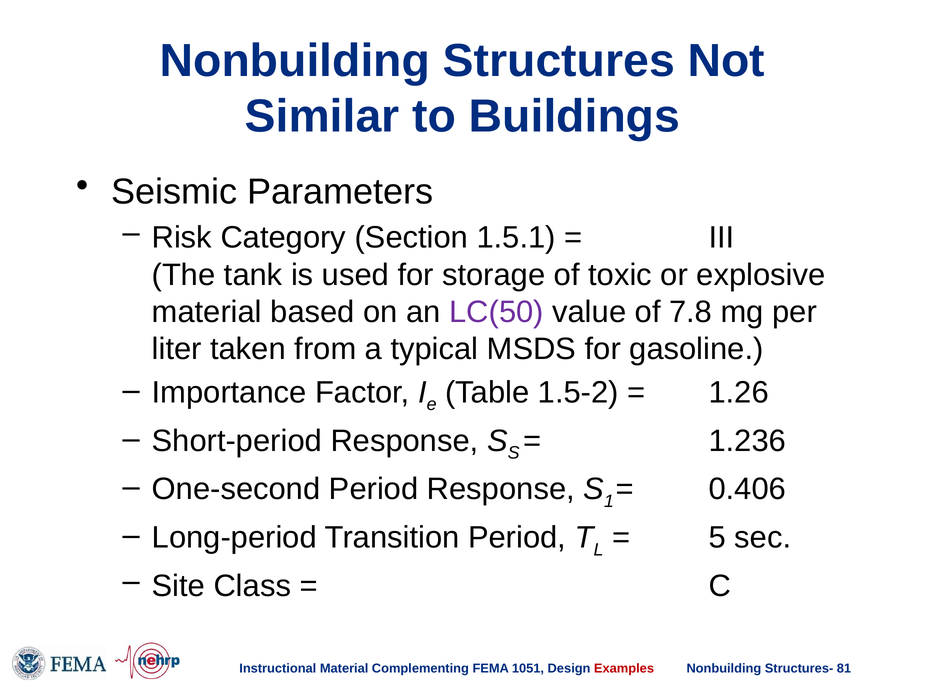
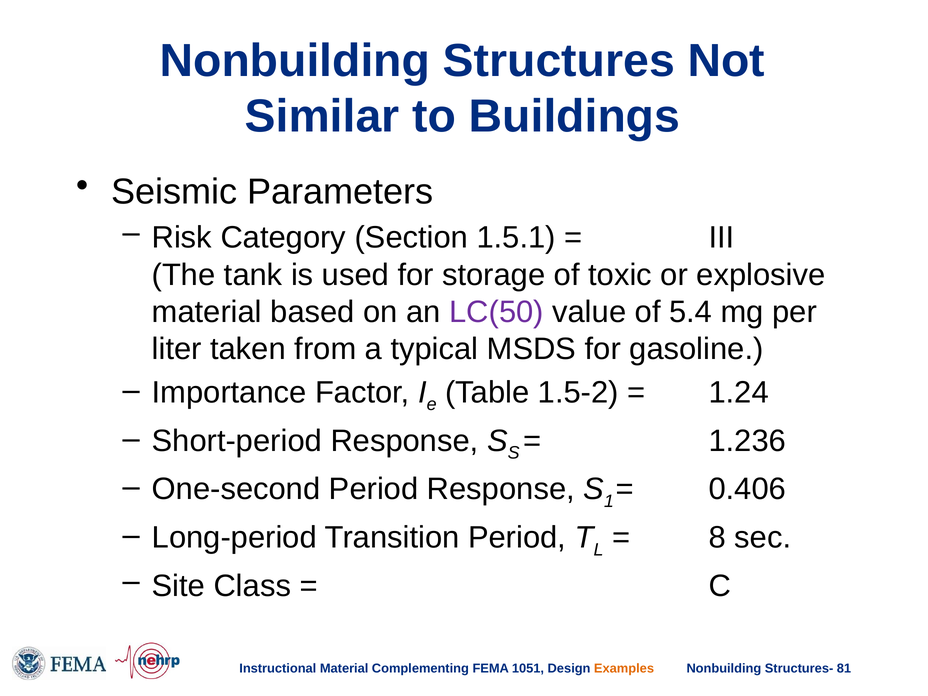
7.8: 7.8 -> 5.4
1.26: 1.26 -> 1.24
5: 5 -> 8
Examples colour: red -> orange
